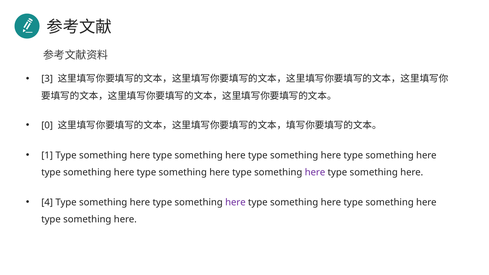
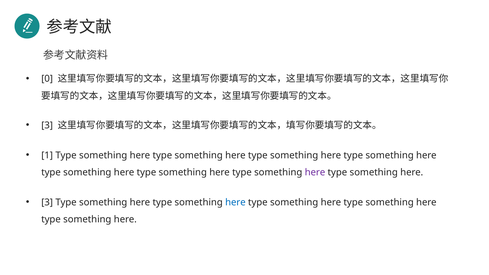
3: 3 -> 0
0 at (47, 125): 0 -> 3
4 at (47, 202): 4 -> 3
here at (235, 202) colour: purple -> blue
